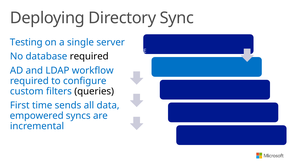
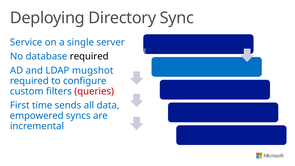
Testing: Testing -> Service
workflow: workflow -> mugshot
queries at (94, 91) colour: black -> red
